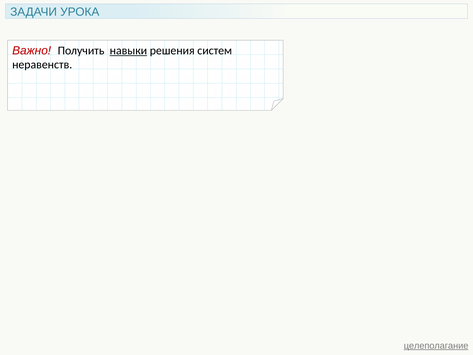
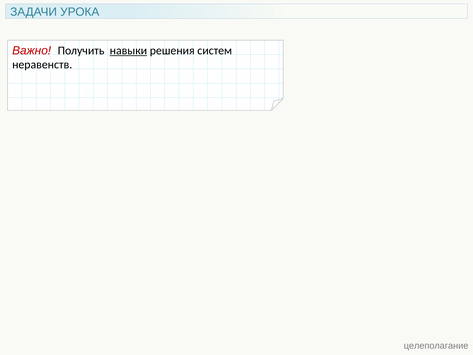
целеполагание underline: present -> none
